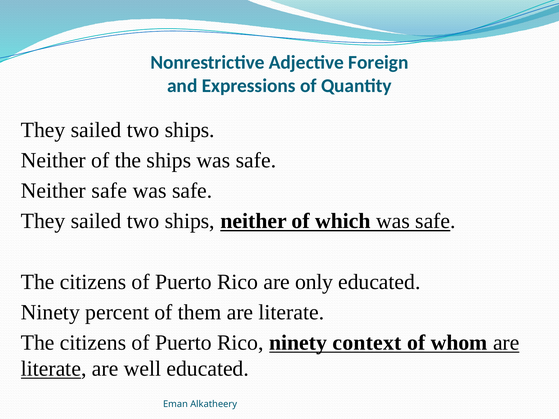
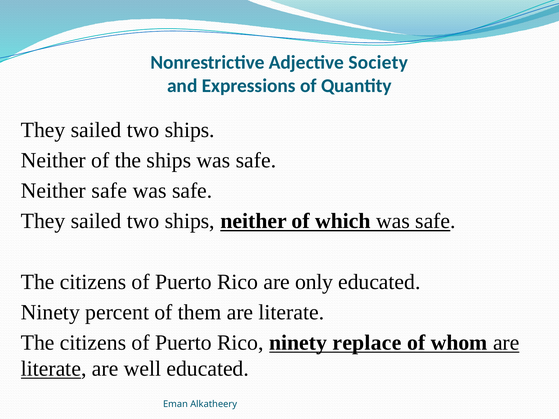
Foreign: Foreign -> Society
context: context -> replace
